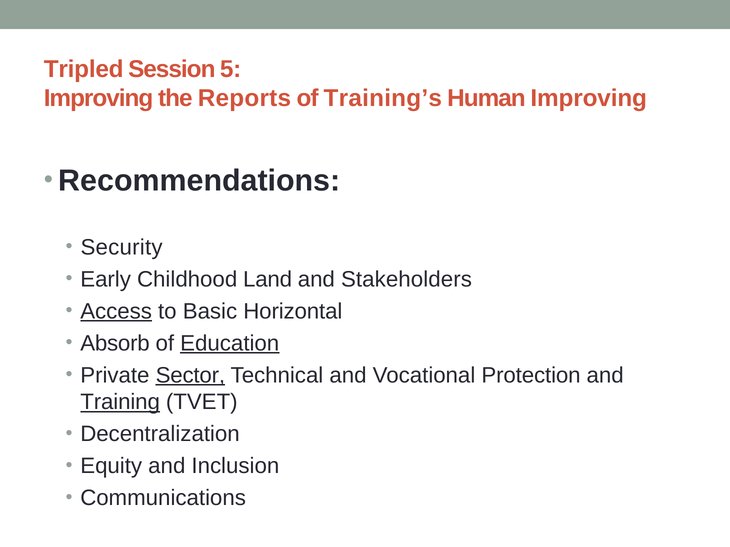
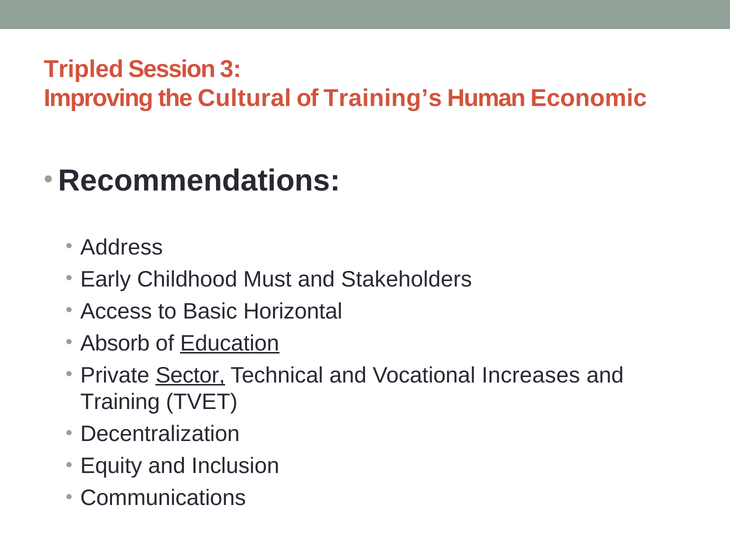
5: 5 -> 3
Reports: Reports -> Cultural
Human Improving: Improving -> Economic
Security: Security -> Address
Land: Land -> Must
Access underline: present -> none
Protection: Protection -> Increases
Training underline: present -> none
